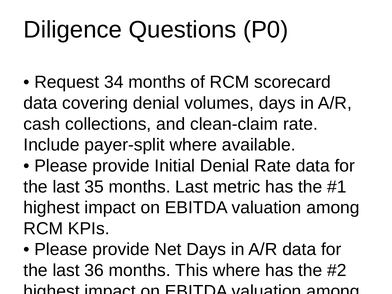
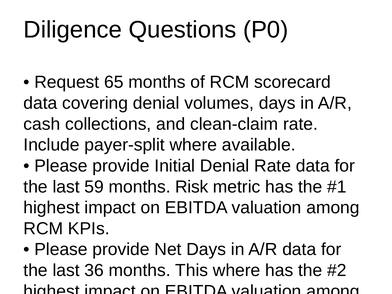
34: 34 -> 65
35: 35 -> 59
months Last: Last -> Risk
